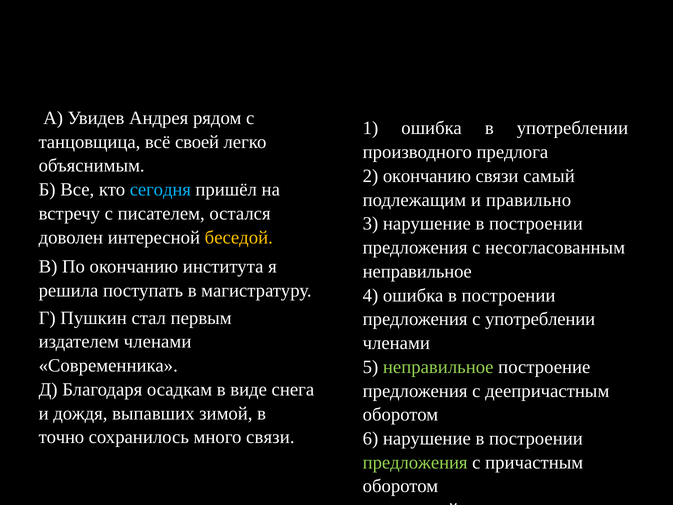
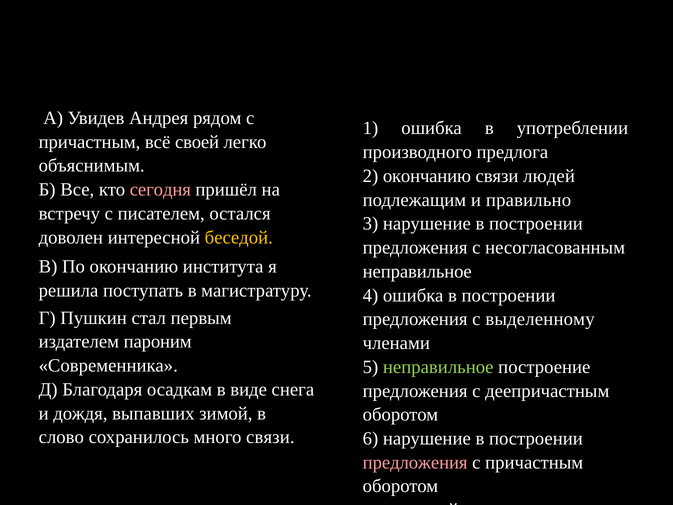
танцовщица at (90, 142): танцовщица -> причастным
самый: самый -> людей
сегодня colour: light blue -> pink
с употреблении: употреблении -> выделенному
издателем членами: членами -> пароним
точно: точно -> слово
предложения at (415, 462) colour: light green -> pink
